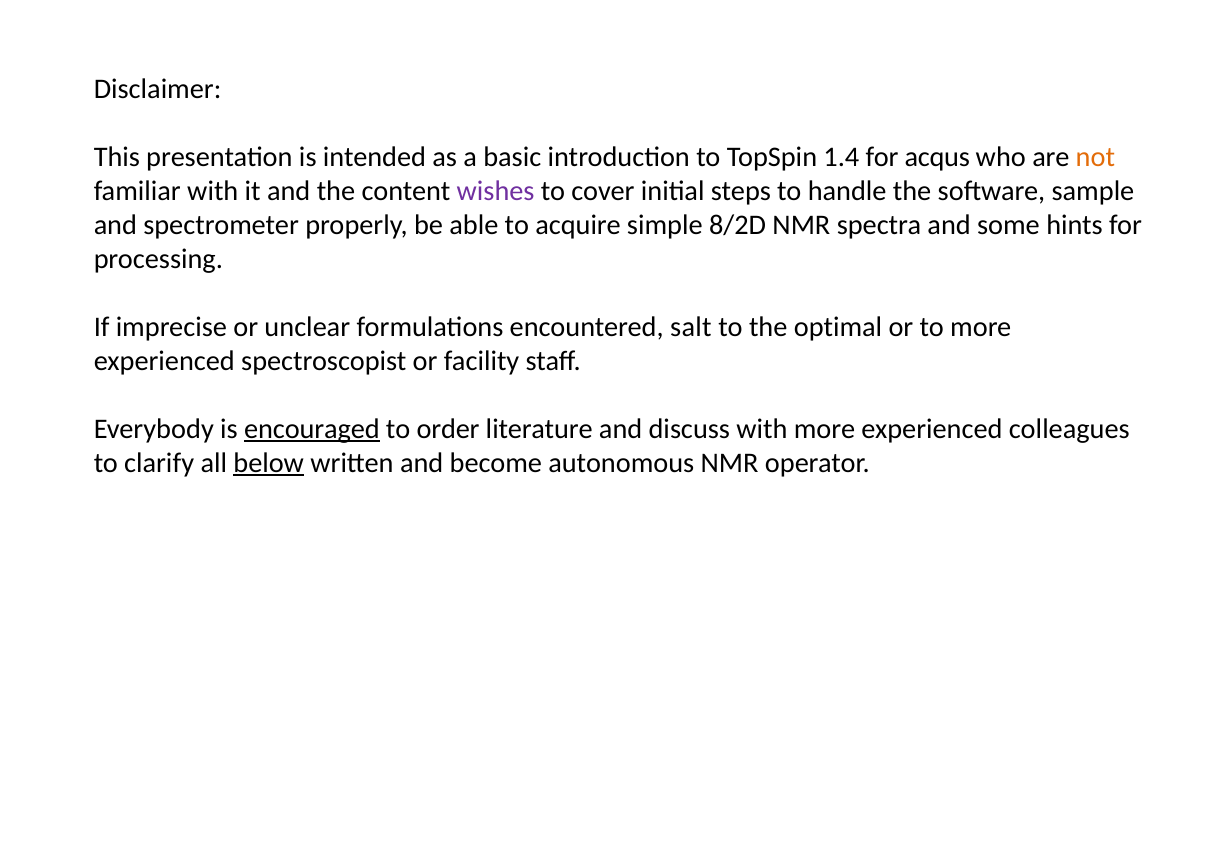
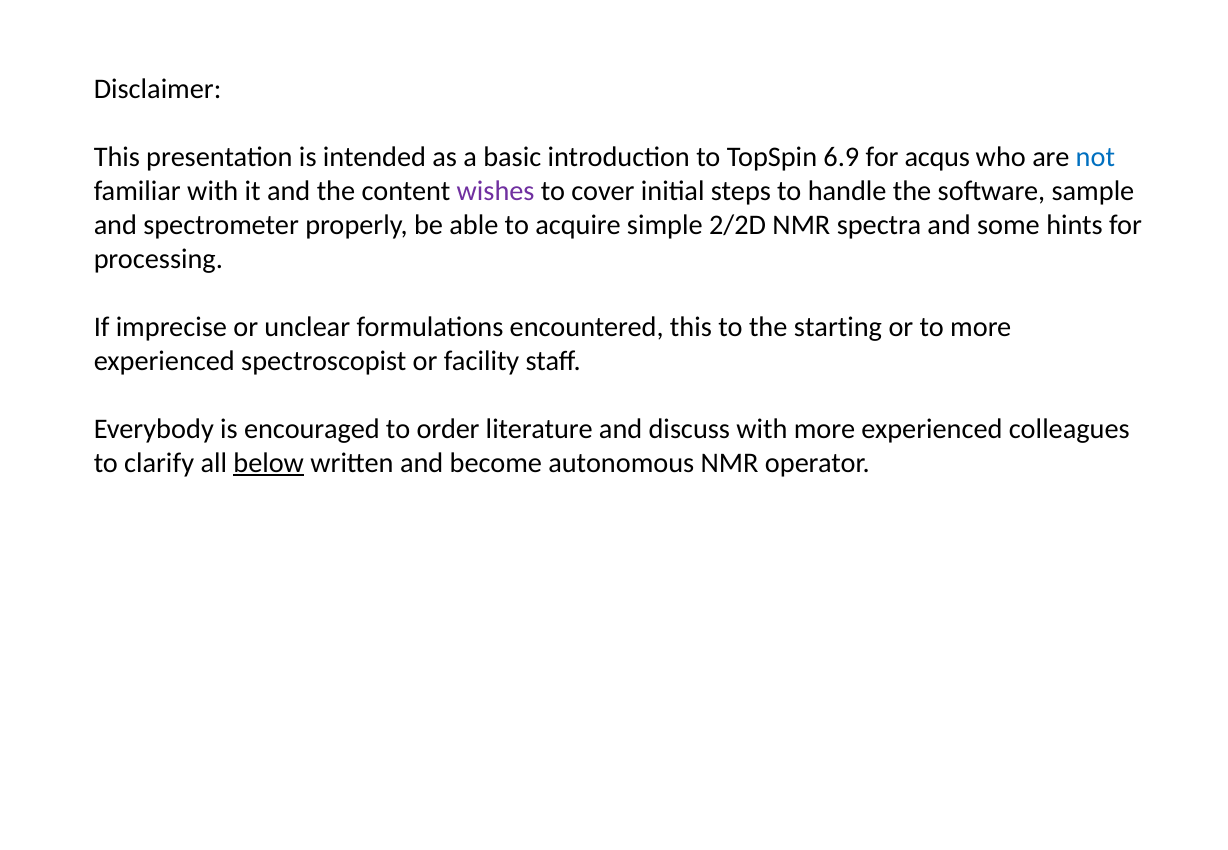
1.4: 1.4 -> 6.9
not colour: orange -> blue
8/2D: 8/2D -> 2/2D
encountered salt: salt -> this
optimal: optimal -> starting
encouraged underline: present -> none
